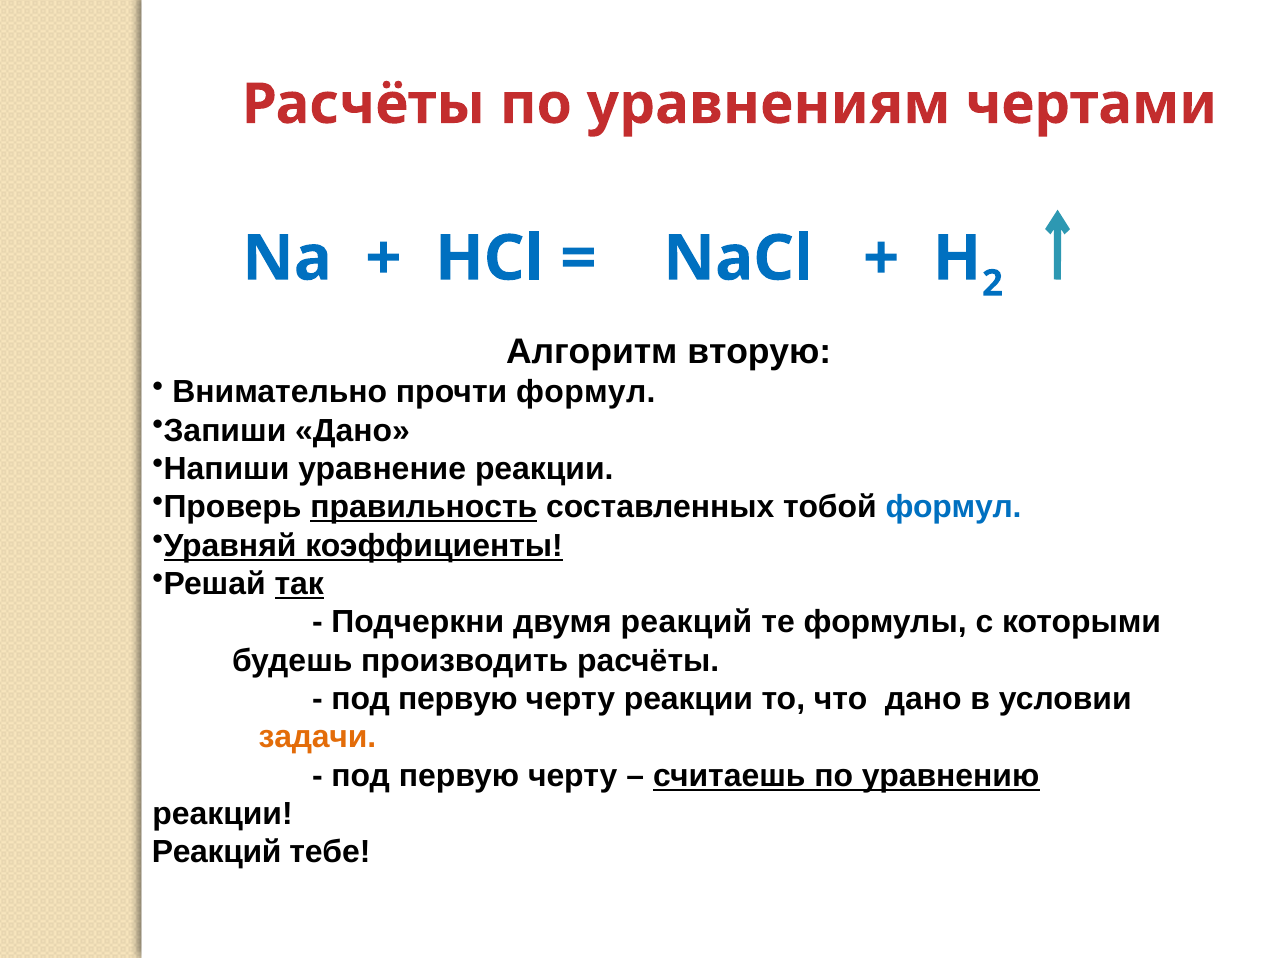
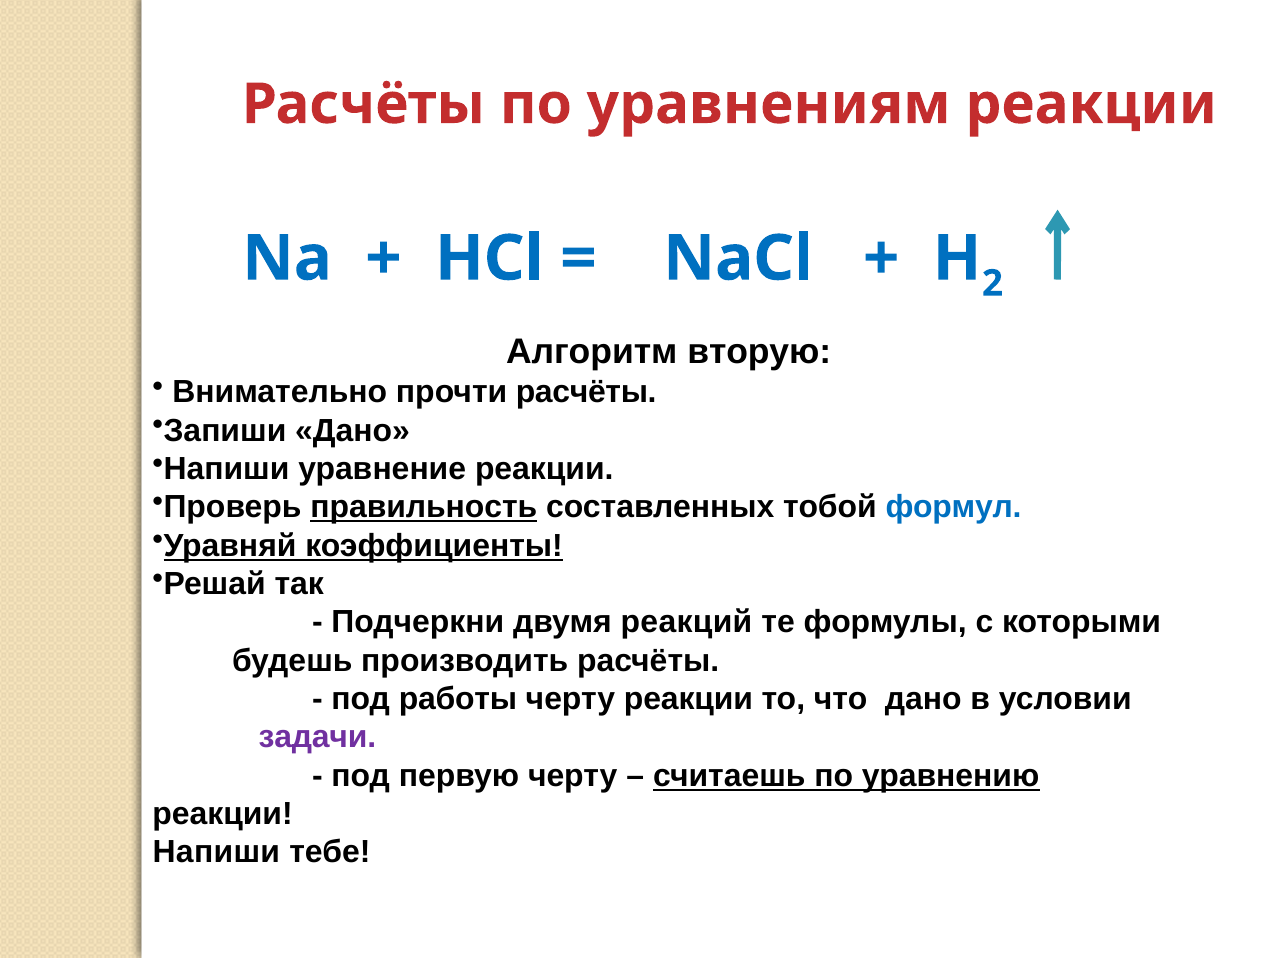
уравнениям чертами: чертами -> реакции
прочти формул: формул -> расчёты
так underline: present -> none
первую at (458, 699): первую -> работы
задачи colour: orange -> purple
Реакций at (217, 852): Реакций -> Напиши
